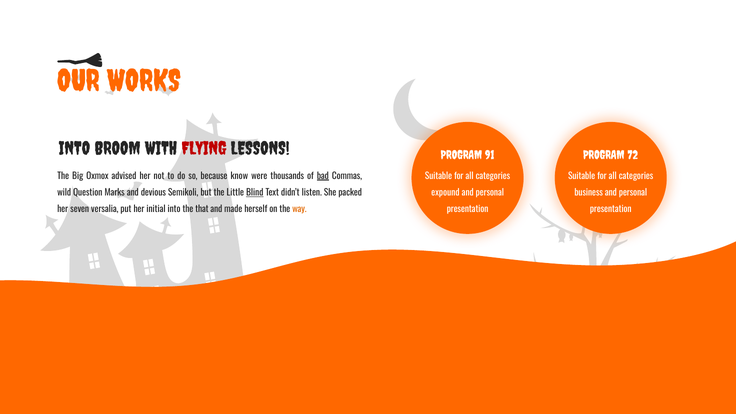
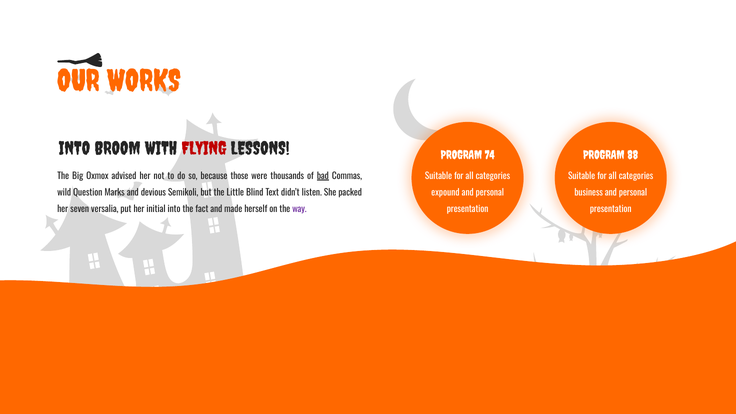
91: 91 -> 74
72: 72 -> 88
know: know -> those
Blind underline: present -> none
that: that -> fact
way colour: orange -> purple
